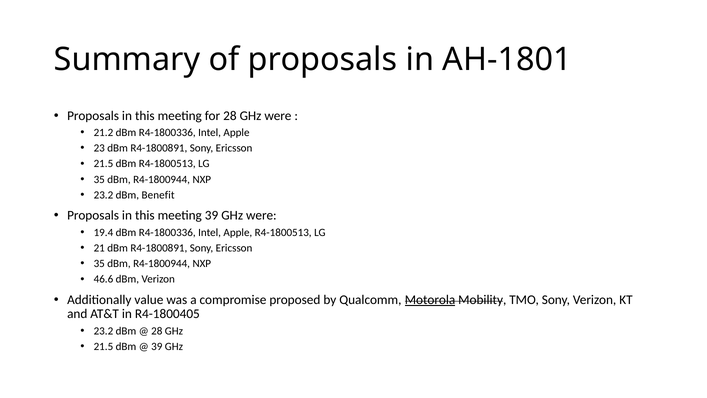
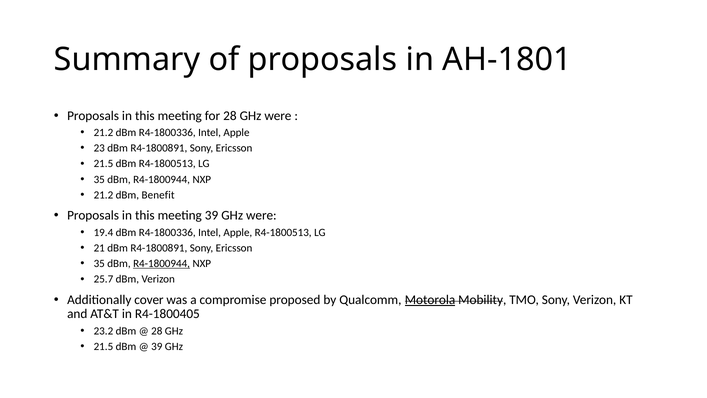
23.2 at (103, 195): 23.2 -> 21.2
R4-1800944 at (162, 263) underline: none -> present
46.6: 46.6 -> 25.7
value: value -> cover
